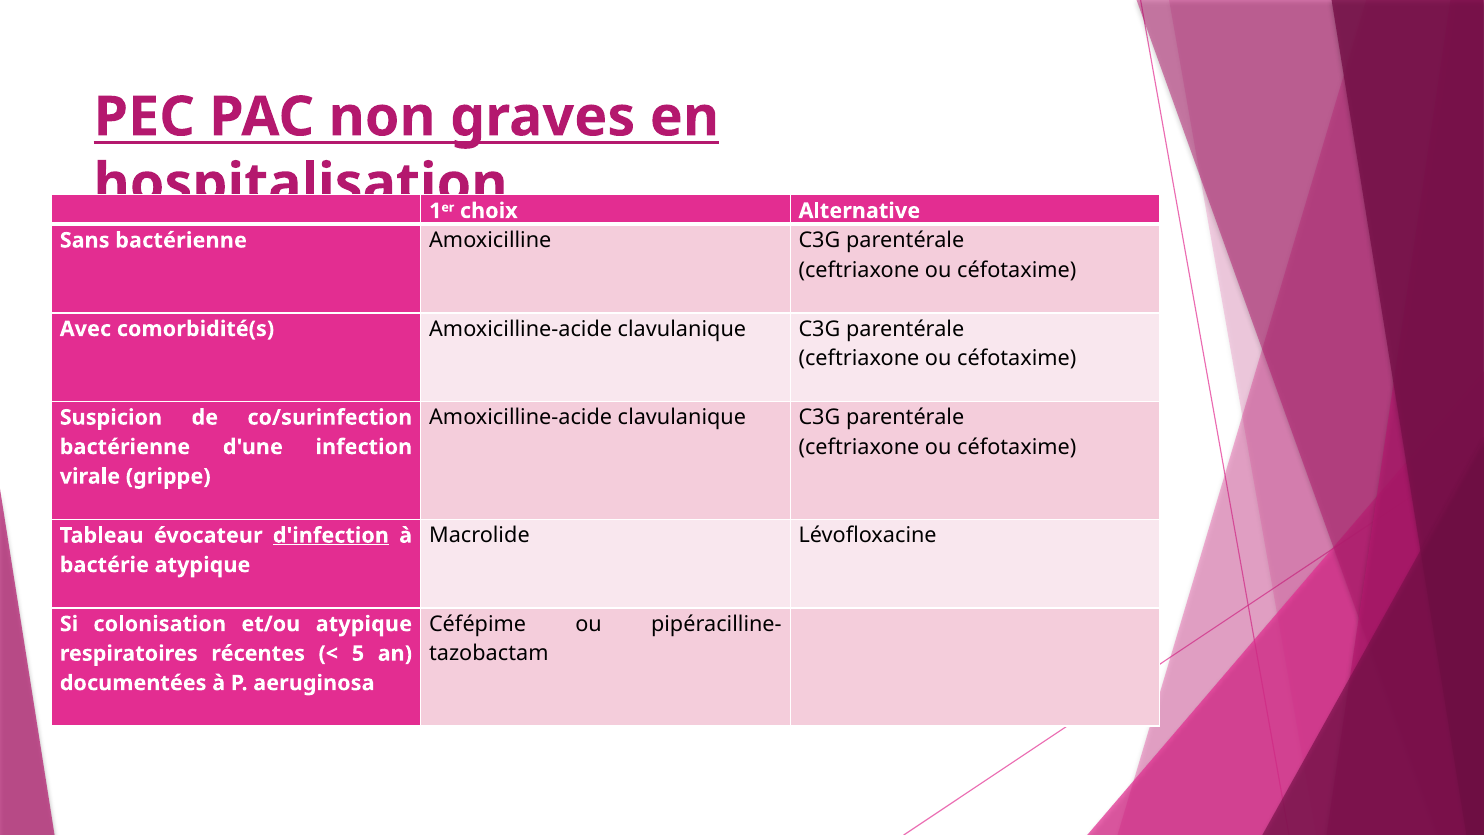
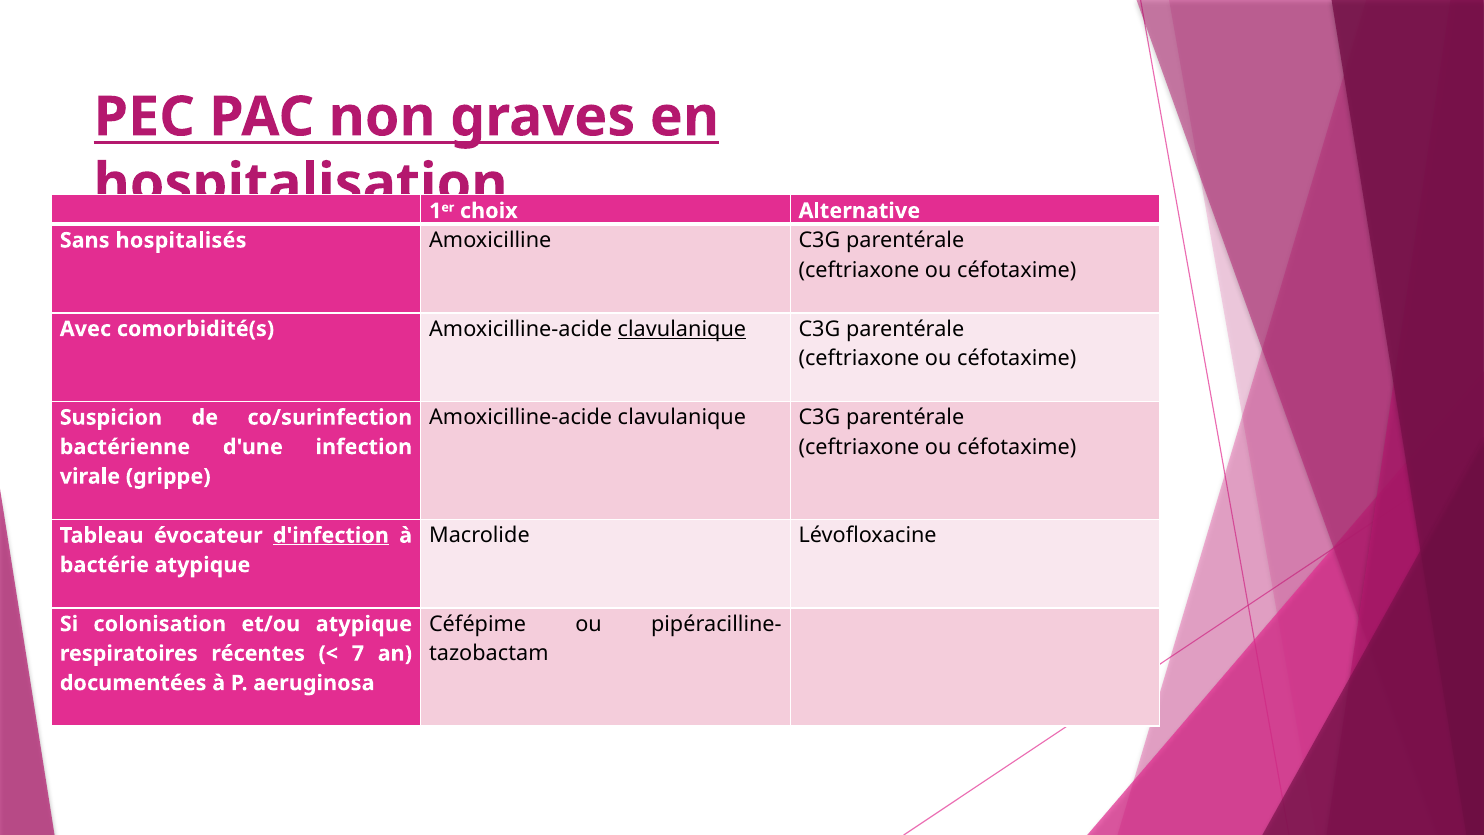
Sans bactérienne: bactérienne -> hospitalisés
clavulanique at (682, 329) underline: none -> present
5: 5 -> 7
